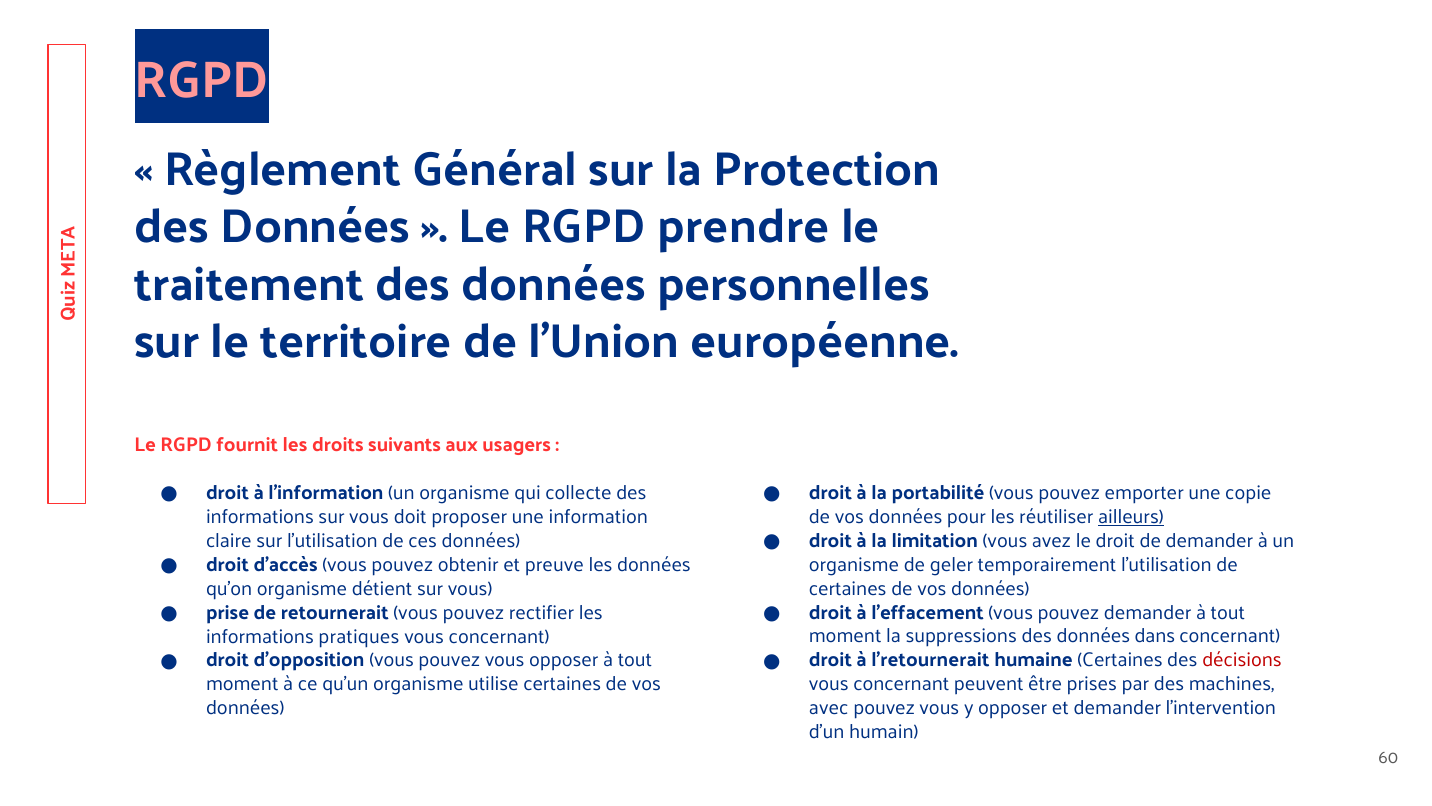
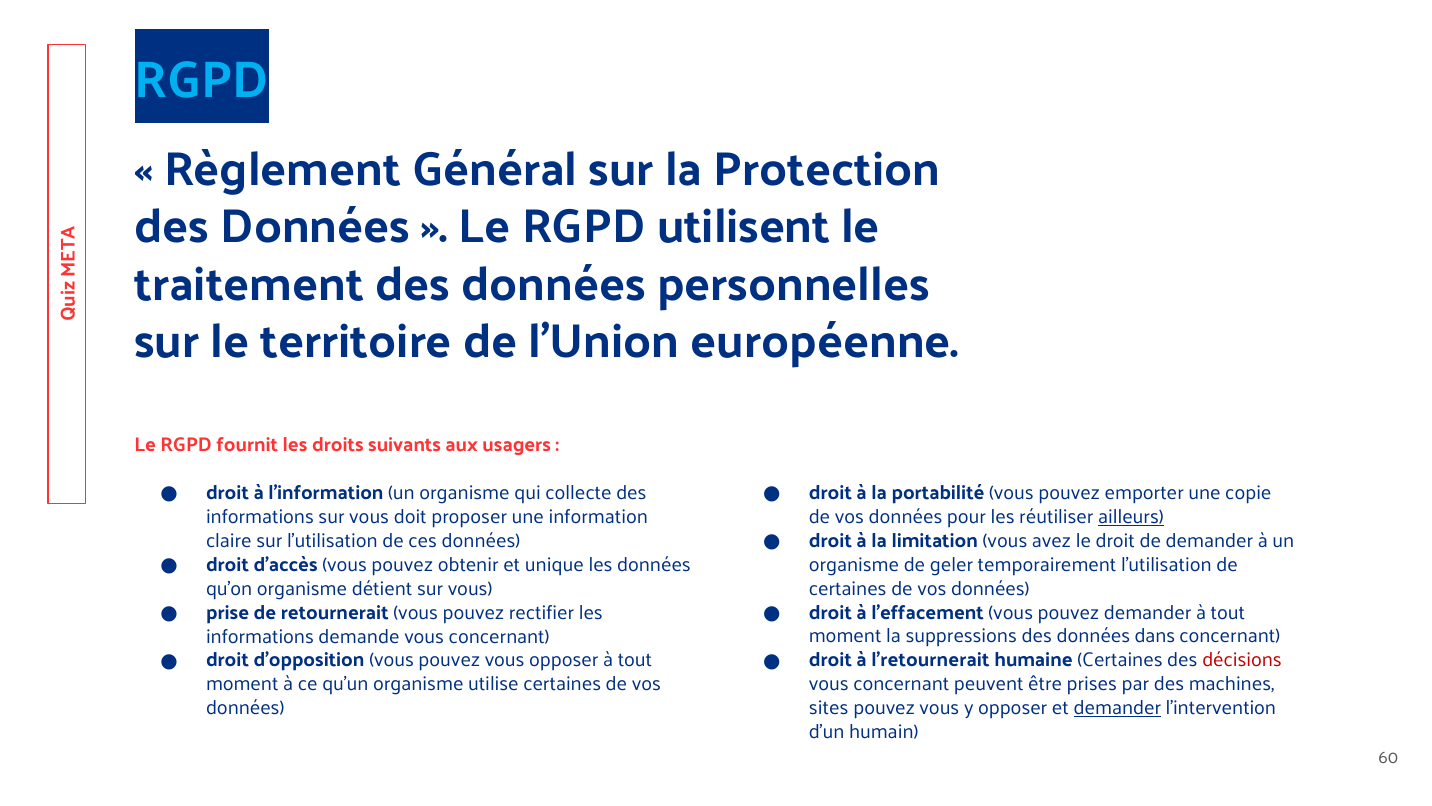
RGPD at (202, 80) colour: pink -> light blue
prendre: prendre -> utilisent
preuve: preuve -> unique
pratiques: pratiques -> demande
avec: avec -> sites
demander at (1117, 708) underline: none -> present
